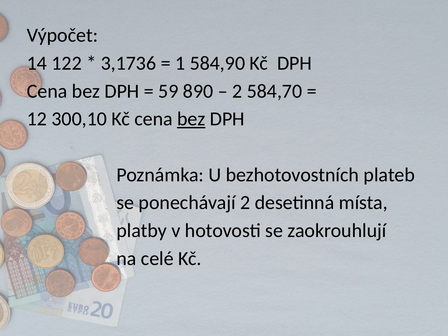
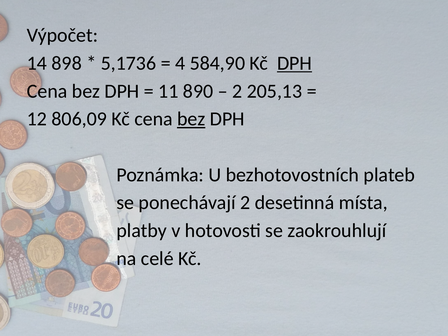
122: 122 -> 898
3,1736: 3,1736 -> 5,1736
1: 1 -> 4
DPH at (294, 63) underline: none -> present
59: 59 -> 11
584,70: 584,70 -> 205,13
300,10: 300,10 -> 806,09
